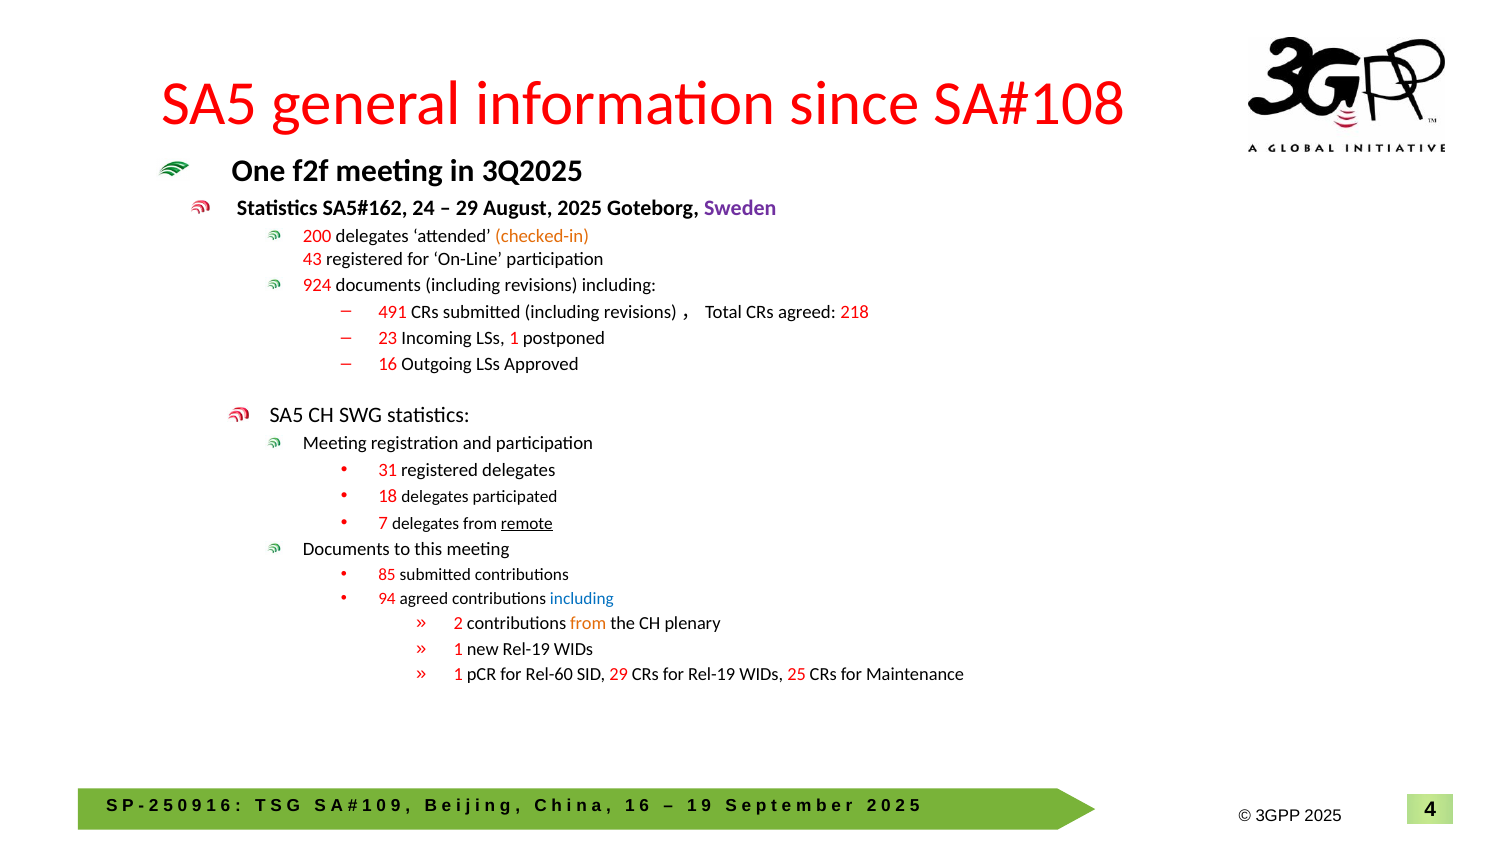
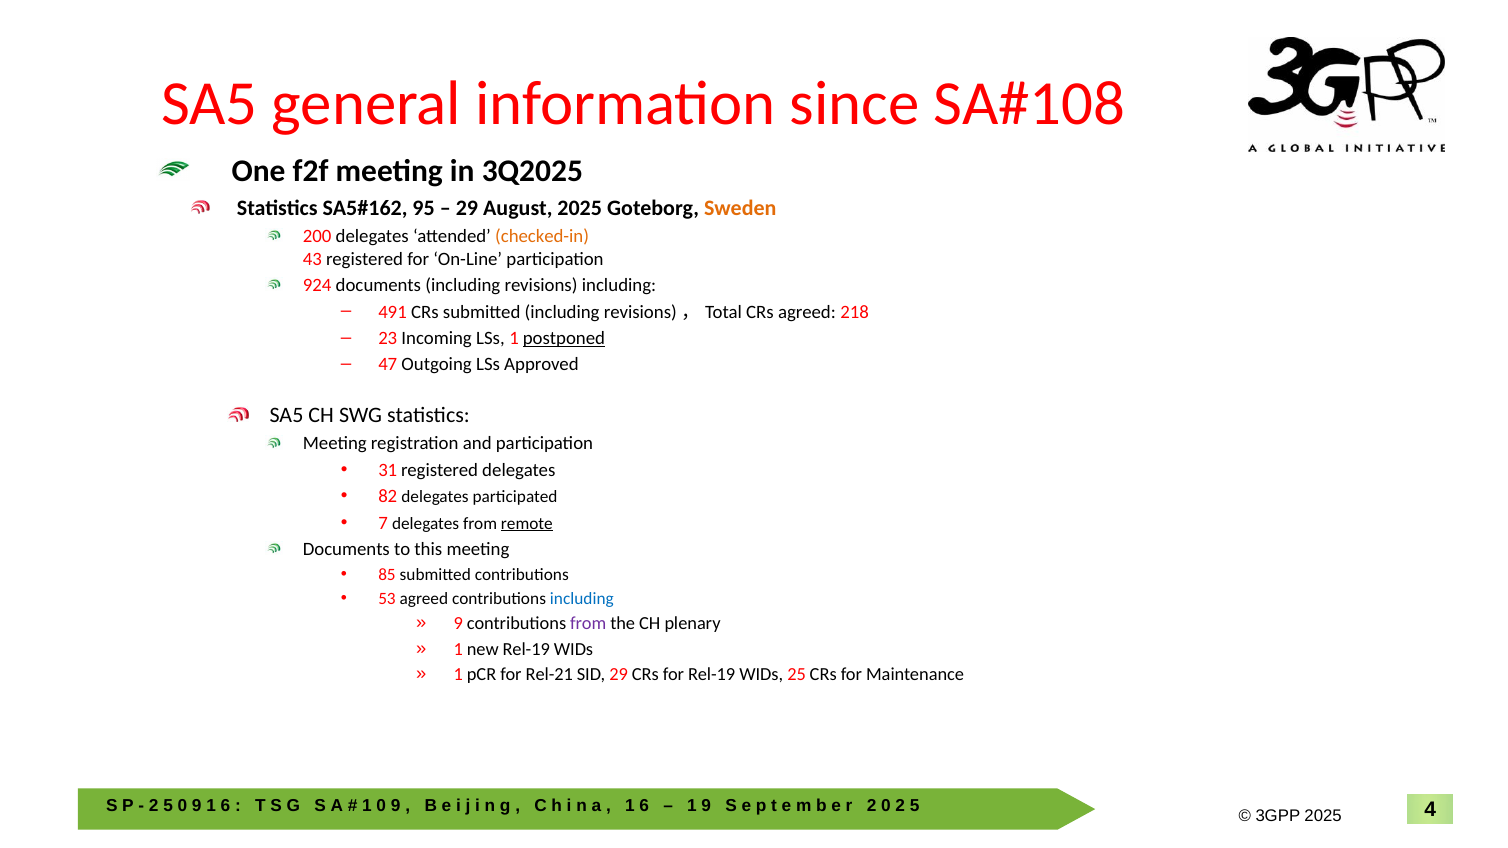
24: 24 -> 95
Sweden colour: purple -> orange
postponed underline: none -> present
16: 16 -> 47
18: 18 -> 82
94: 94 -> 53
2 at (458, 624): 2 -> 9
from at (588, 624) colour: orange -> purple
Rel-60: Rel-60 -> Rel-21
